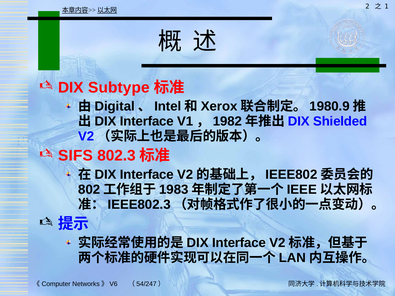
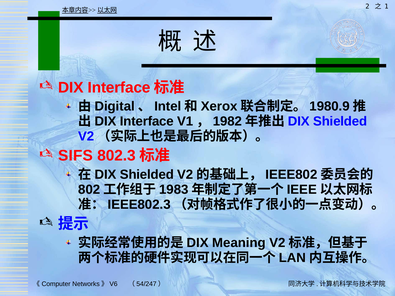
DIX Subtype: Subtype -> Interface
Interface at (147, 175): Interface -> Shielded
Interface at (239, 243): Interface -> Meaning
